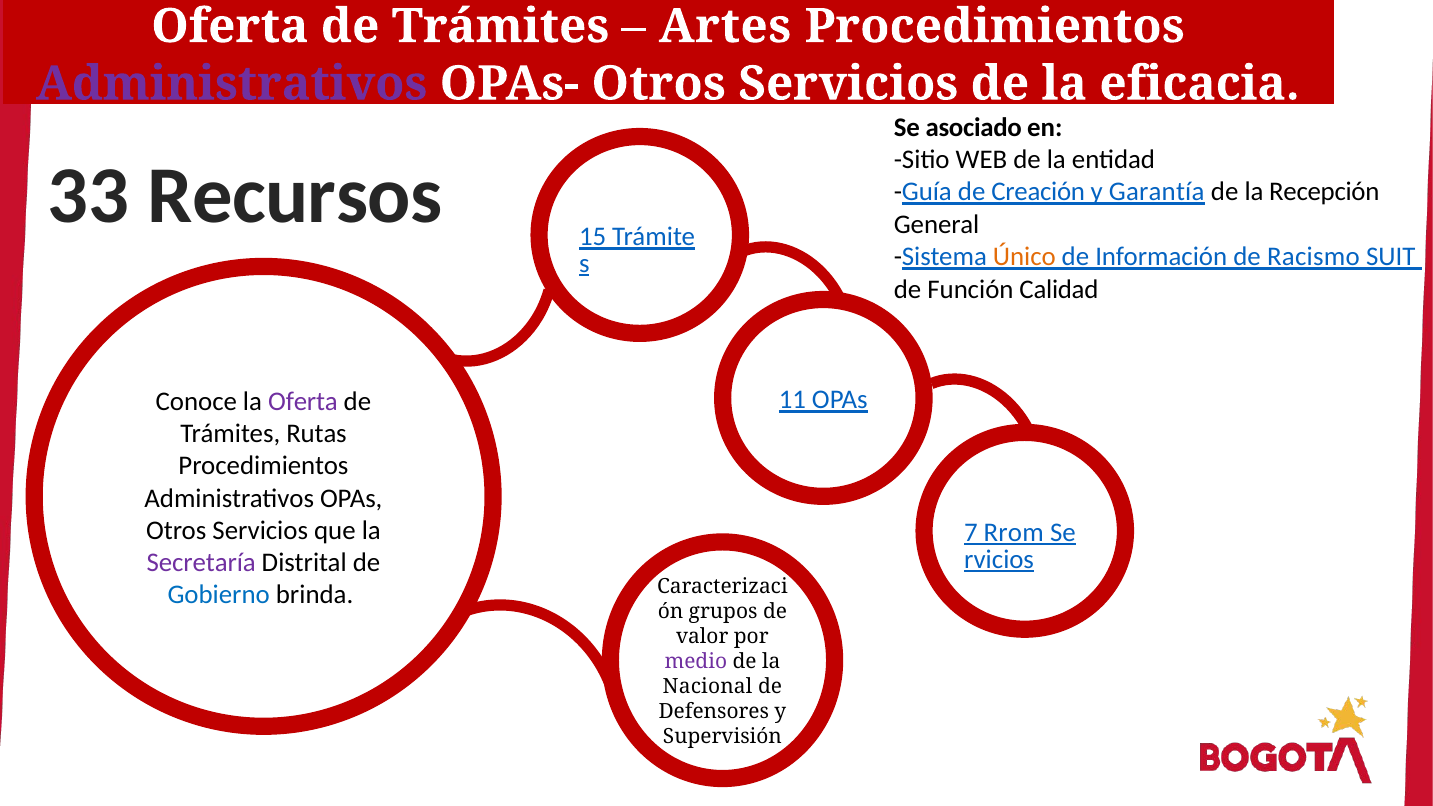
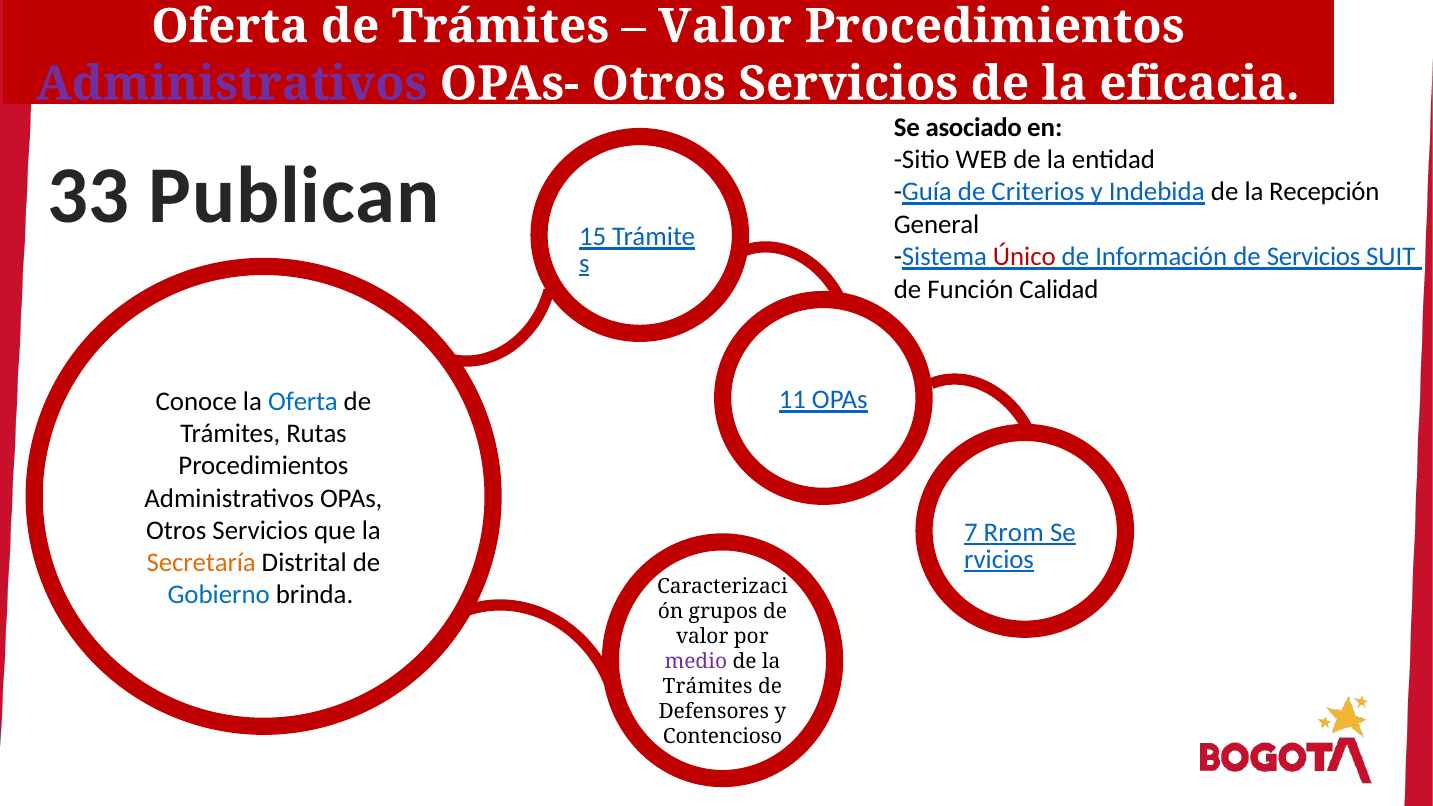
Artes at (725, 26): Artes -> Valor
Recursos: Recursos -> Publican
Creación: Creación -> Criterios
Garantía: Garantía -> Indebida
Único colour: orange -> red
de Racismo: Racismo -> Servicios
Oferta at (303, 402) colour: purple -> blue
Secretaría colour: purple -> orange
Nacional at (708, 687): Nacional -> Trámites
Supervisión: Supervisión -> Contencioso
